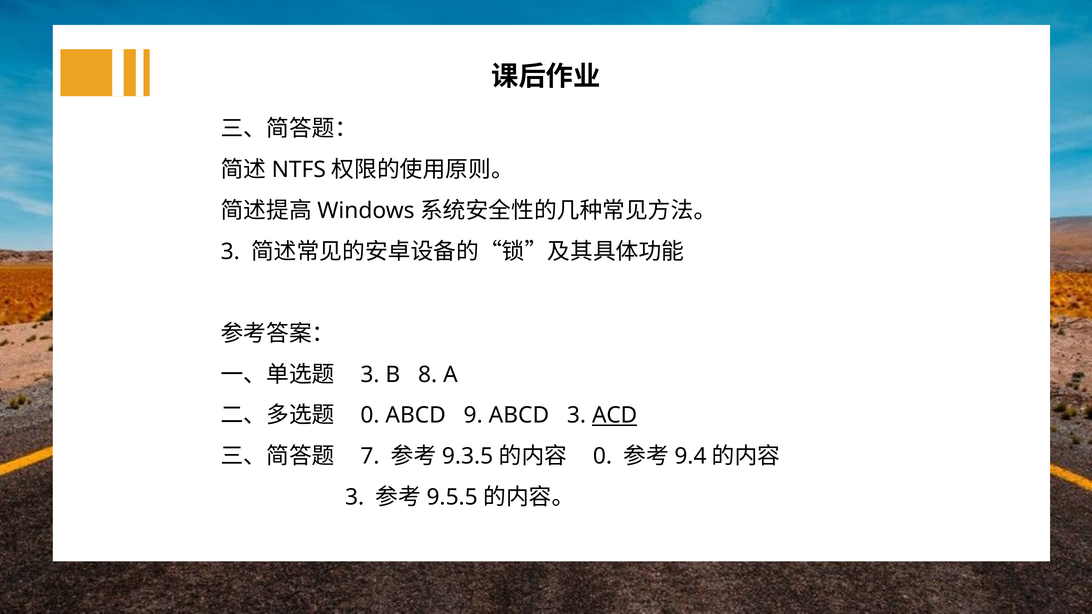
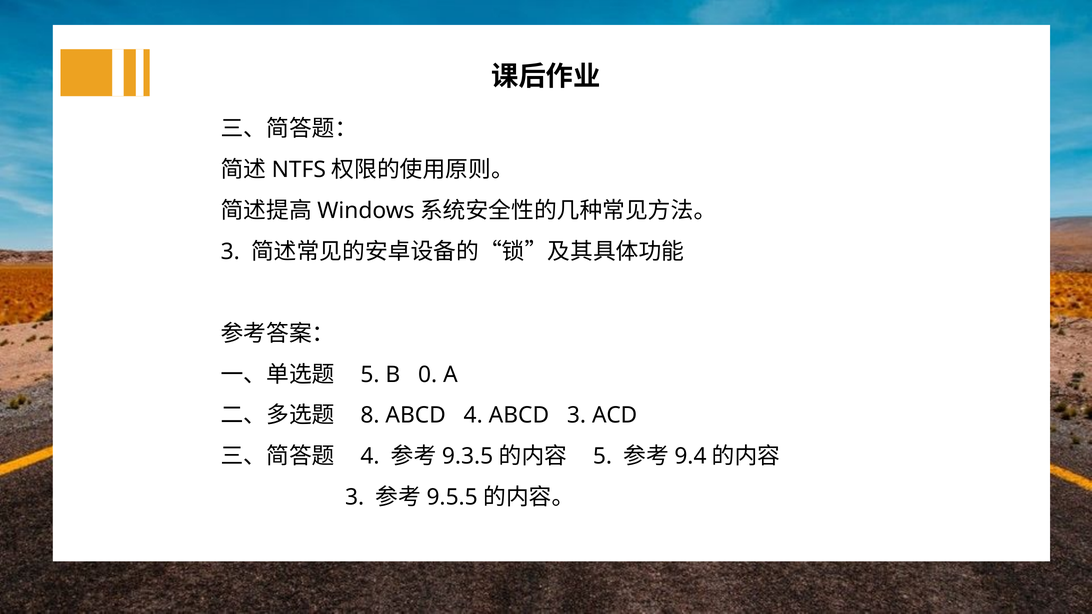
3 at (370, 375): 3 -> 5
8: 8 -> 0
0 at (370, 416): 0 -> 8
ABCD 9: 9 -> 4
ACD underline: present -> none
7 at (370, 457): 7 -> 4
0 at (602, 457): 0 -> 5
